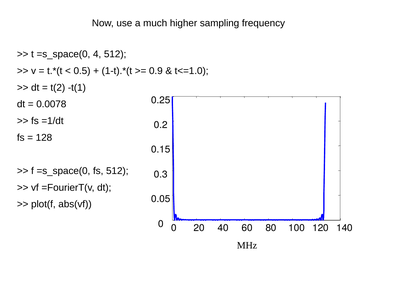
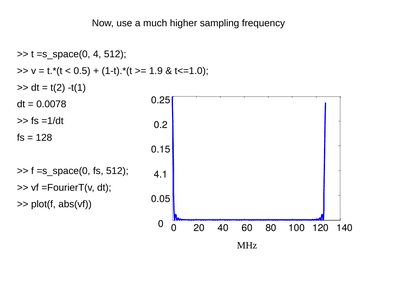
0.9: 0.9 -> 1.9
0.3: 0.3 -> 4.1
